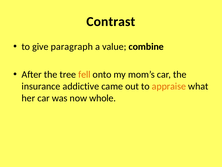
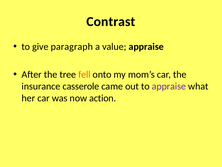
value combine: combine -> appraise
addictive: addictive -> casserole
appraise at (169, 86) colour: orange -> purple
whole: whole -> action
